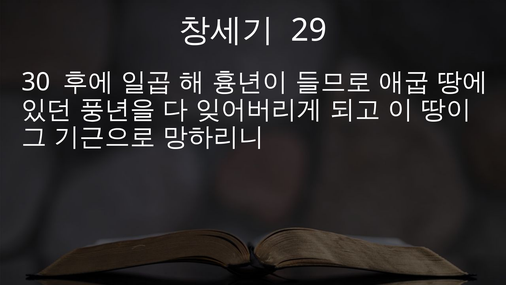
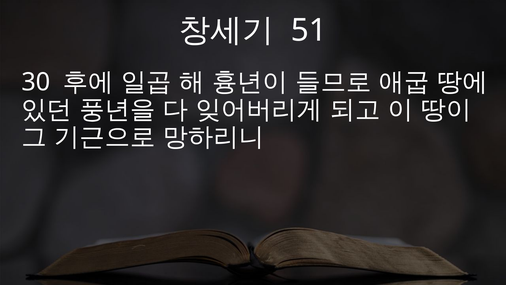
29: 29 -> 51
